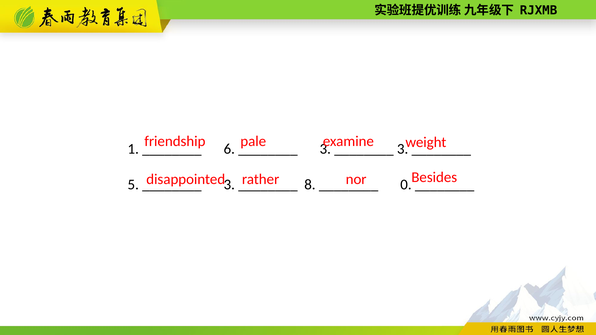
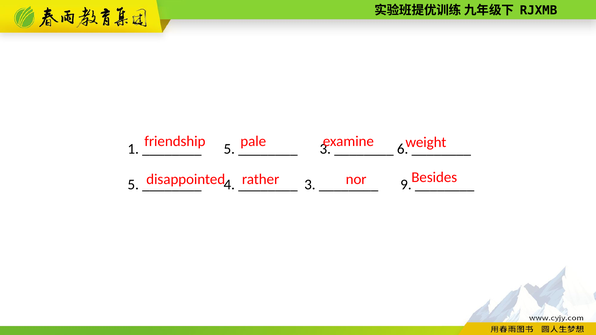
6 at (229, 149): 6 -> 5
3 at (403, 149): 3 -> 6
3 at (229, 185): 3 -> 4
8 at (310, 185): 8 -> 3
0: 0 -> 9
